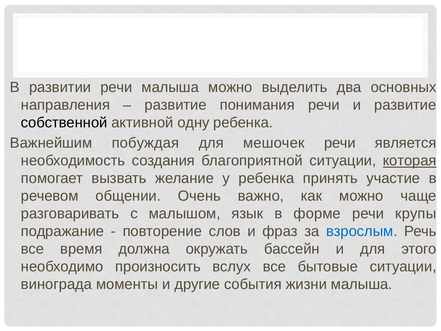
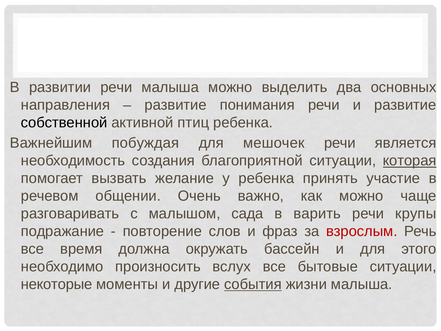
одну: одну -> птиц
язык: язык -> сада
форме: форме -> варить
взрослым colour: blue -> red
винограда: винограда -> некоторые
события underline: none -> present
